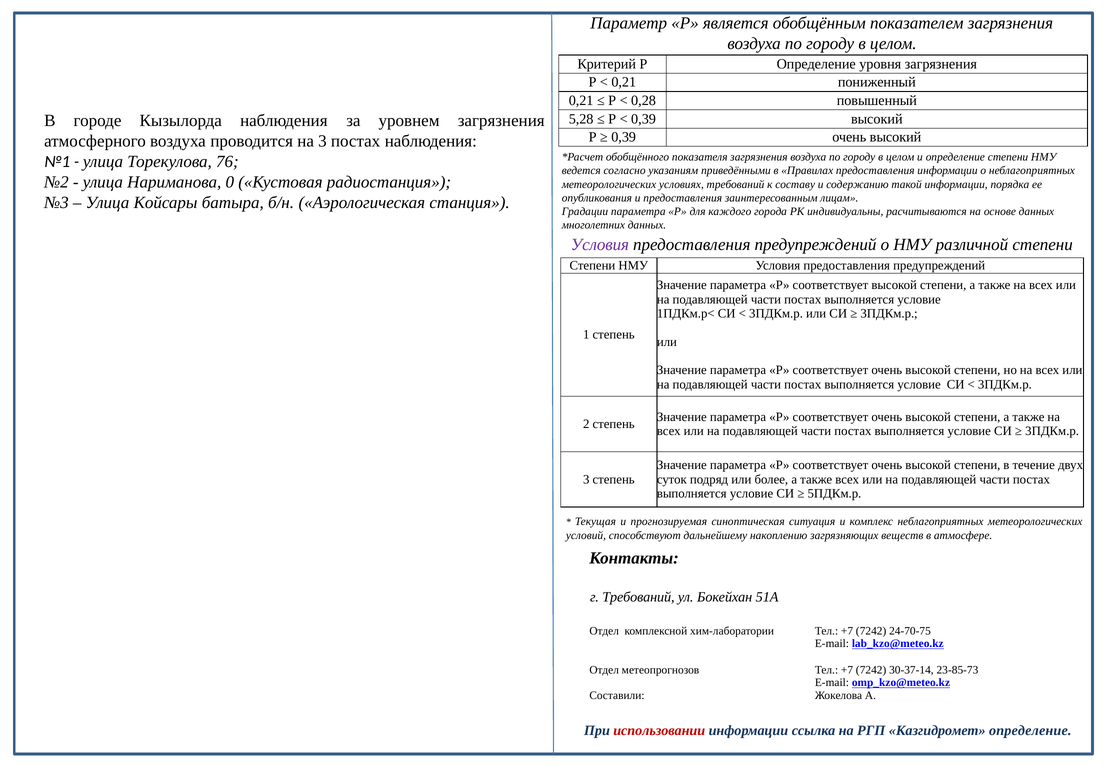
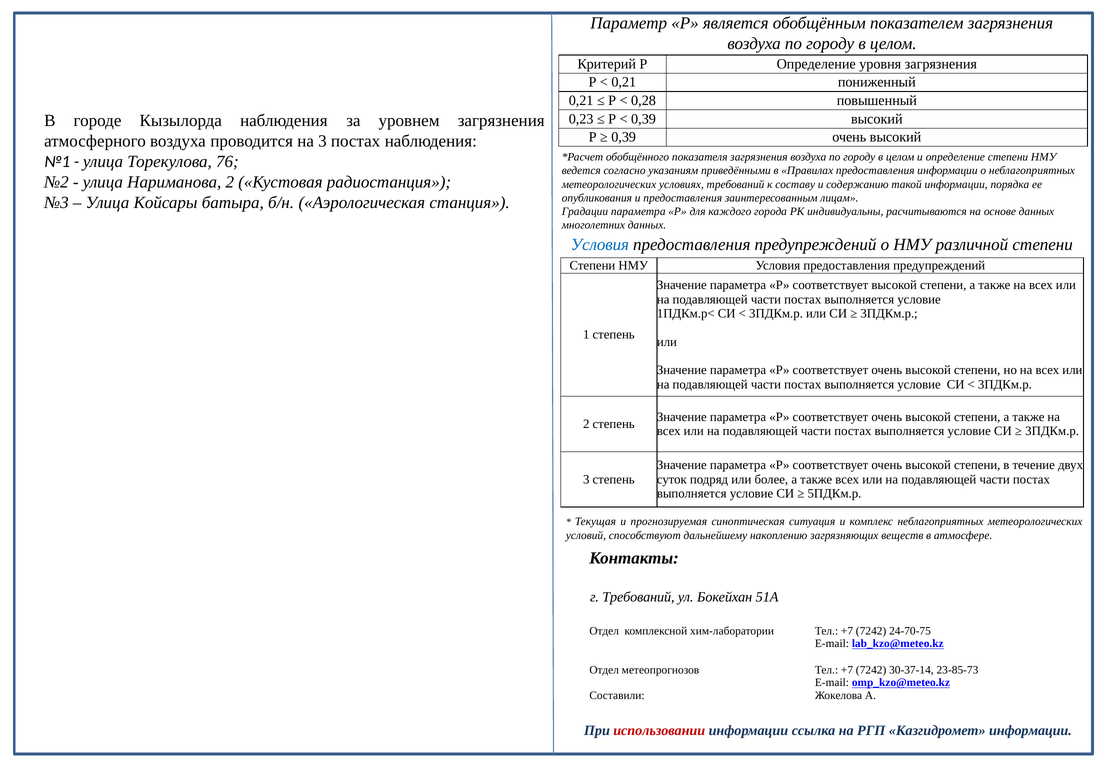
5,28: 5,28 -> 0,23
Нариманова 0: 0 -> 2
Условия at (600, 244) colour: purple -> blue
Казгидромет определение: определение -> информации
